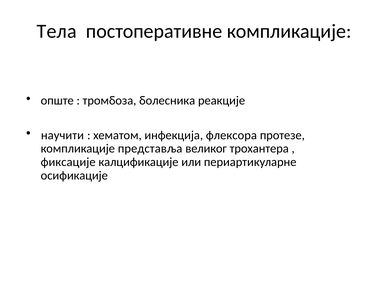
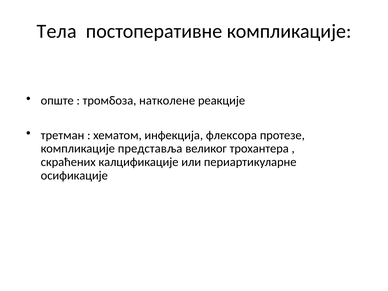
болесника: болесника -> натколене
научити: научити -> третман
фиксације: фиксације -> скраћених
